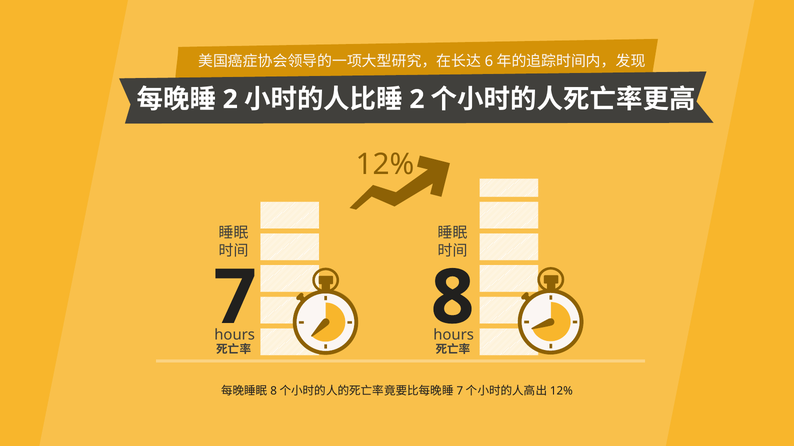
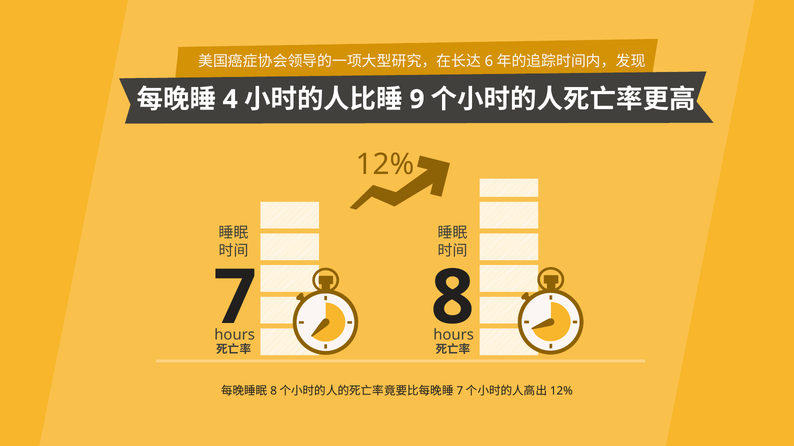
2 at (230, 100): 2 -> 4
2 at (417, 100): 2 -> 9
